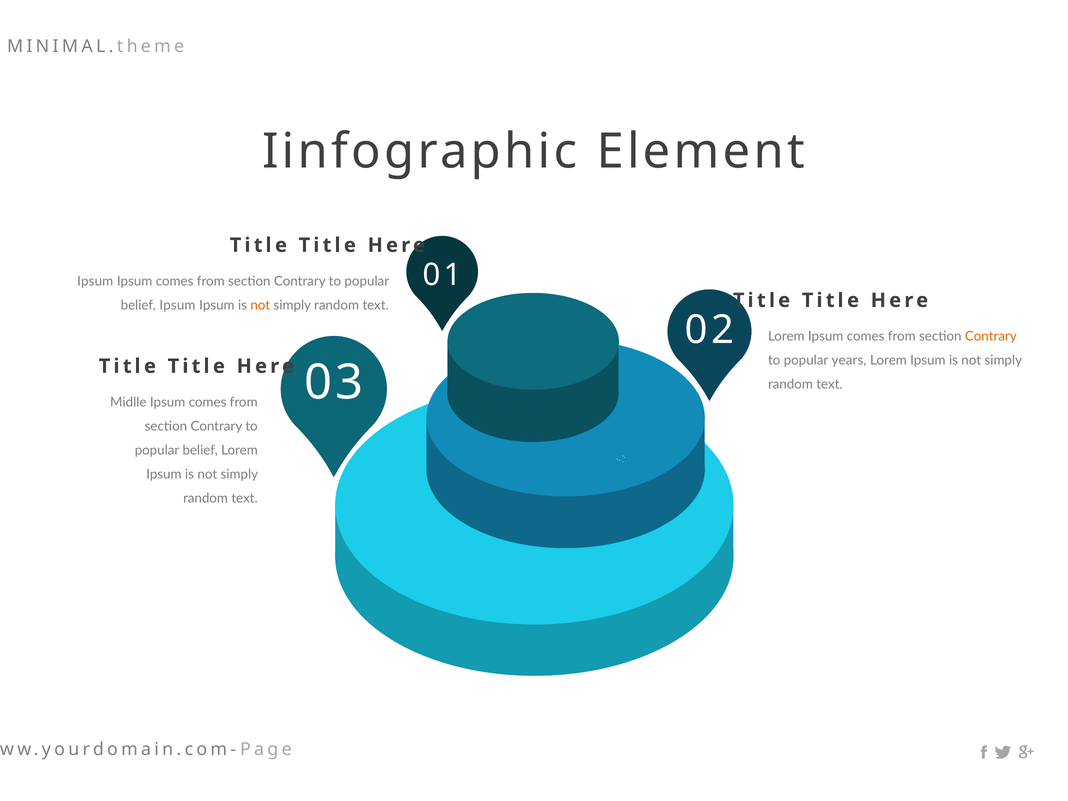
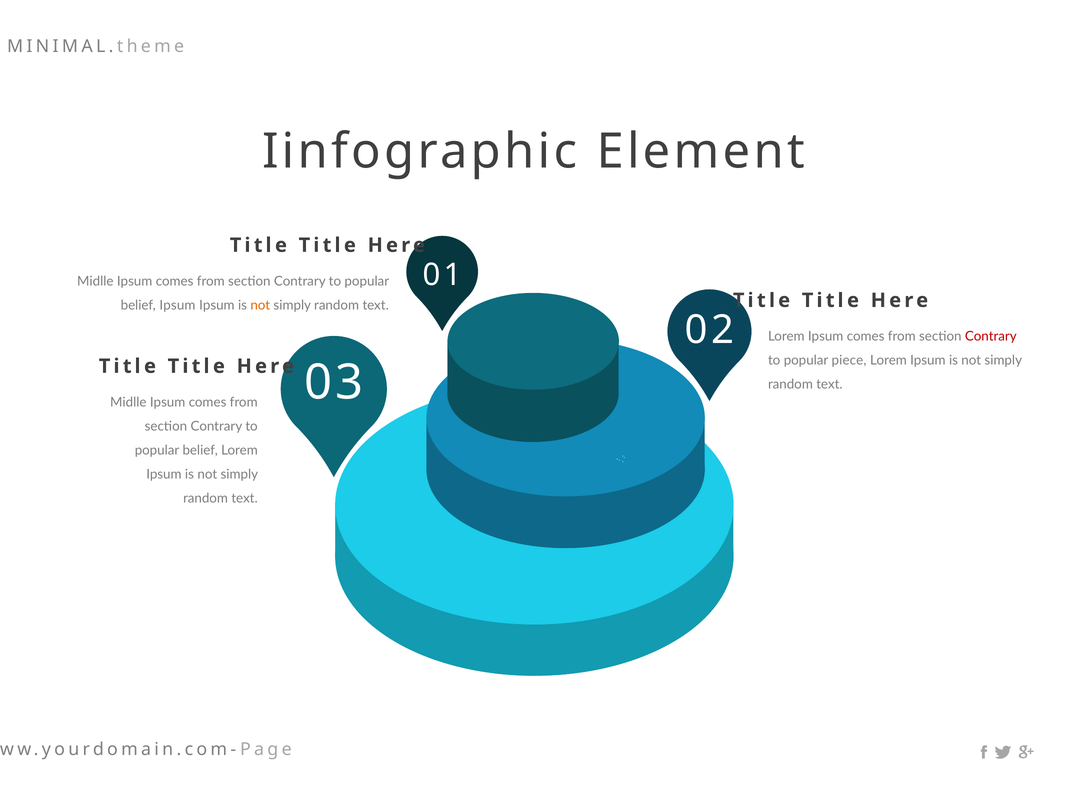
Ipsum at (95, 281): Ipsum -> Midlle
Contrary at (991, 336) colour: orange -> red
years: years -> piece
